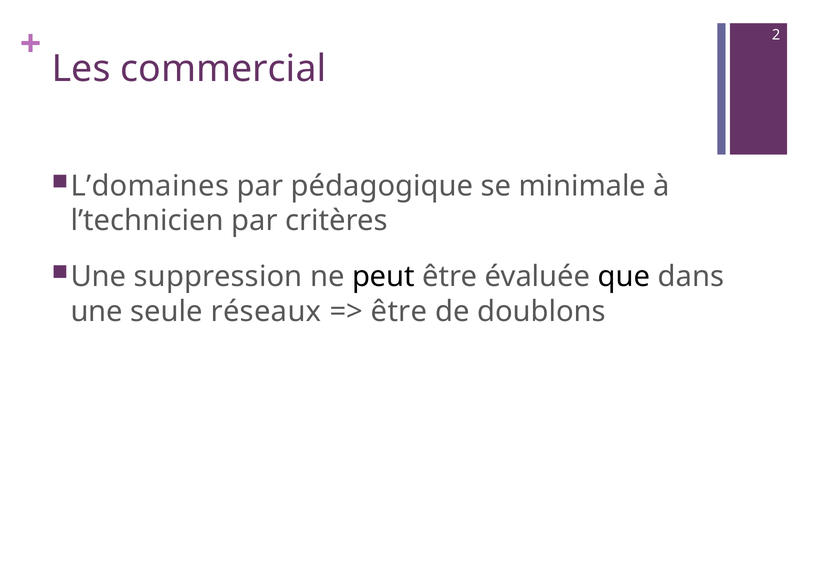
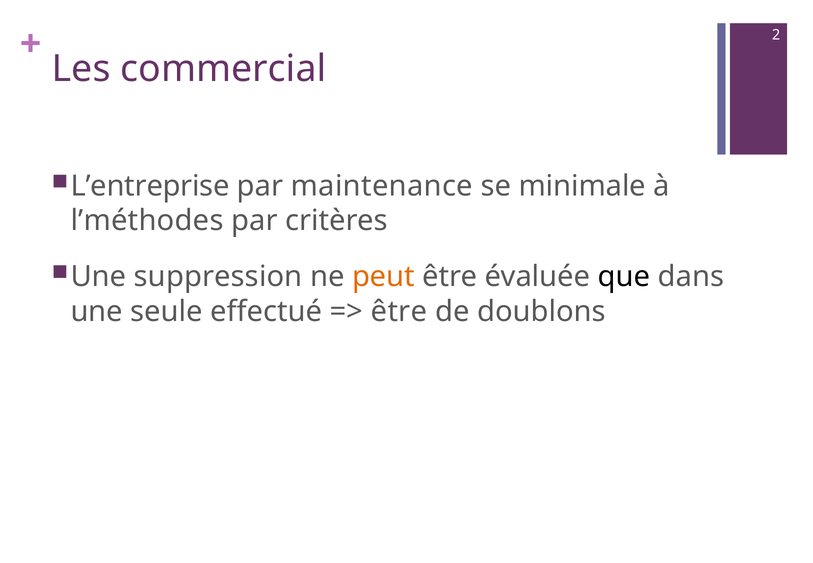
L’domaines: L’domaines -> L’entreprise
pédagogique: pédagogique -> maintenance
l’technicien: l’technicien -> l’méthodes
peut colour: black -> orange
réseaux: réseaux -> effectué
